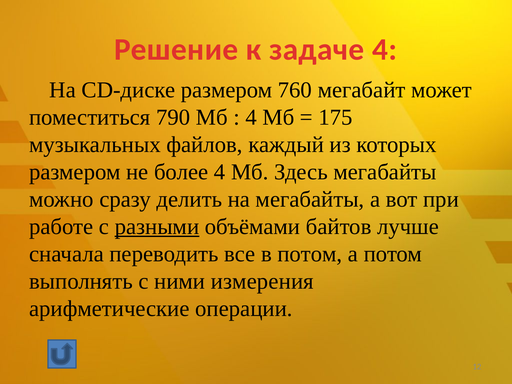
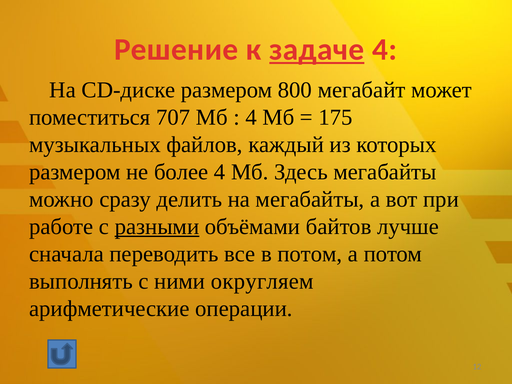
задаче underline: none -> present
760: 760 -> 800
790: 790 -> 707
измерения: измерения -> округляем
